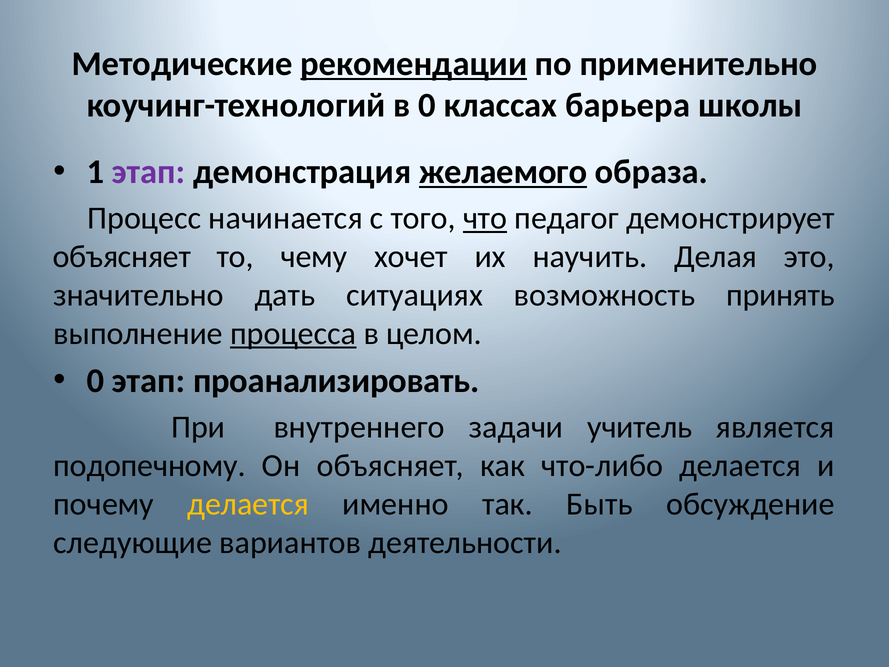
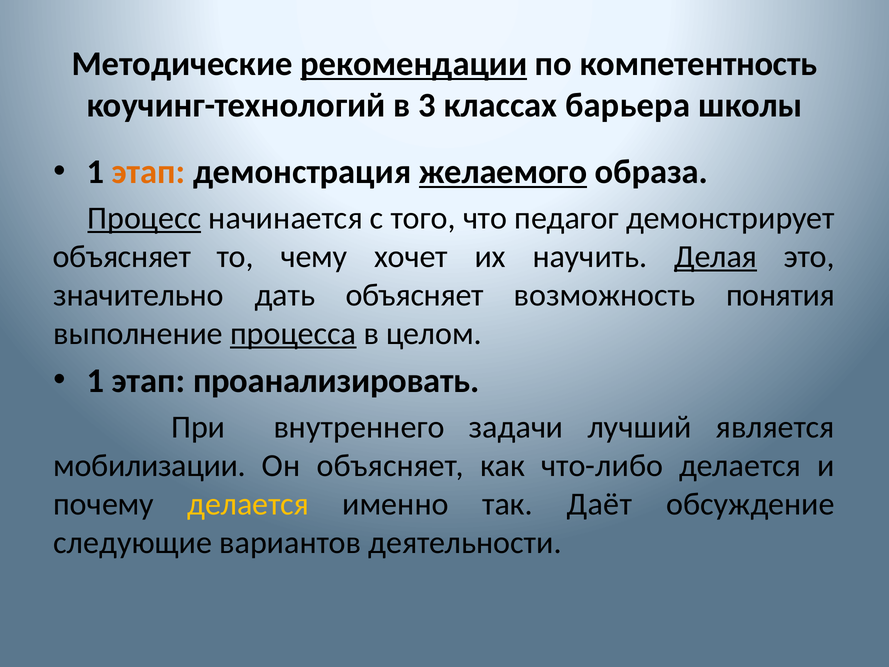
применительно: применительно -> компетентность
в 0: 0 -> 3
этап at (149, 172) colour: purple -> orange
Процесс underline: none -> present
что underline: present -> none
Делая underline: none -> present
дать ситуациях: ситуациях -> объясняет
принять: принять -> понятия
0 at (95, 381): 0 -> 1
учитель: учитель -> лучший
подопечному: подопечному -> мобилизации
Быть: Быть -> Даёт
